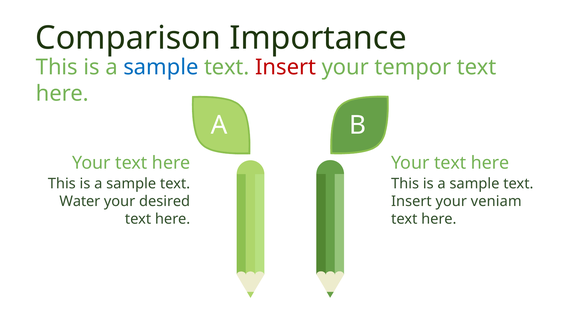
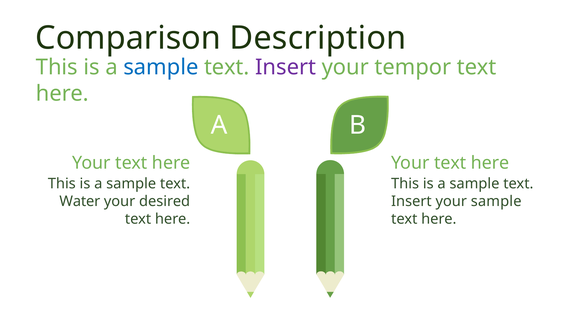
Importance: Importance -> Description
Insert at (286, 67) colour: red -> purple
your veniam: veniam -> sample
